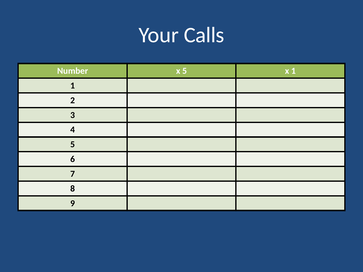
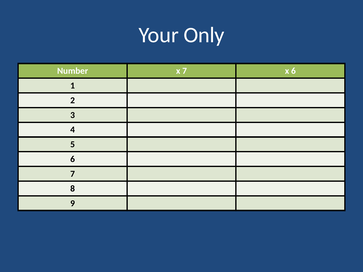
Calls: Calls -> Only
x 5: 5 -> 7
x 1: 1 -> 6
